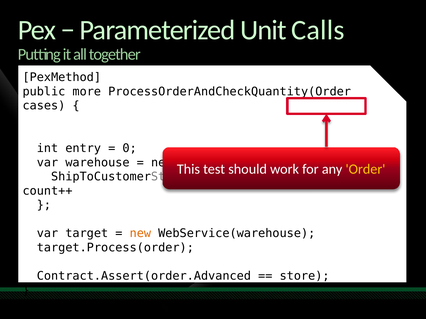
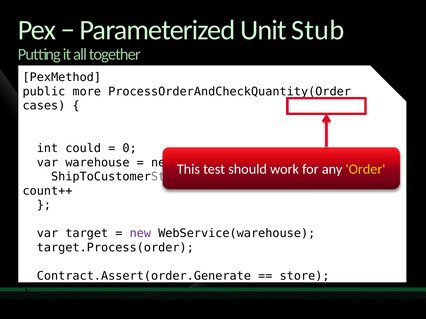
Calls: Calls -> Stub
entry: entry -> could
new at (140, 234) colour: orange -> purple
Contract.Assert(order.Advanced: Contract.Assert(order.Advanced -> Contract.Assert(order.Generate
